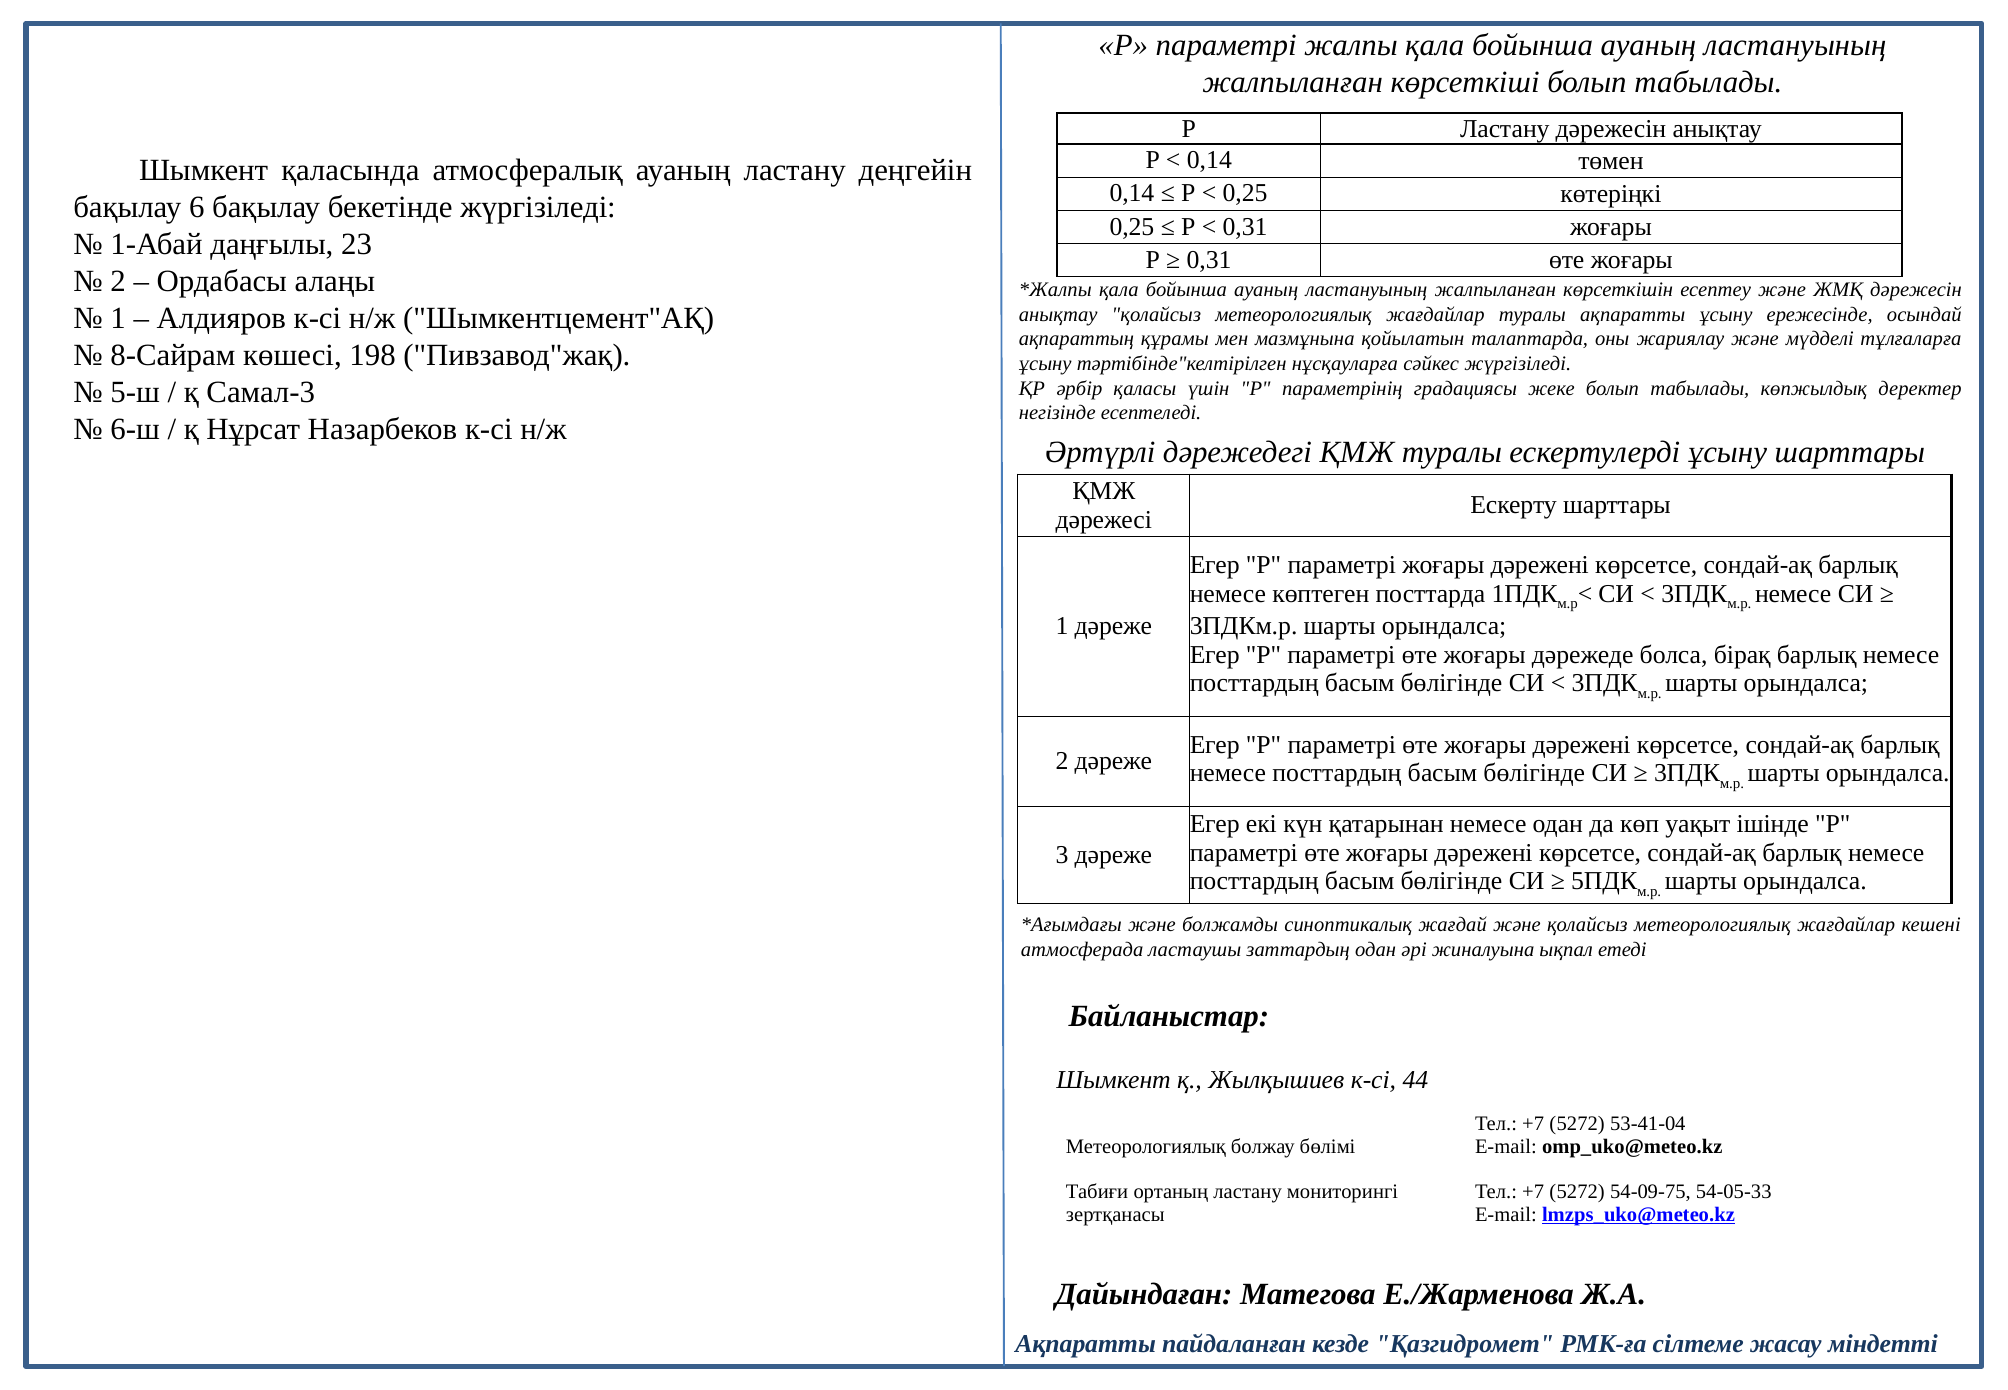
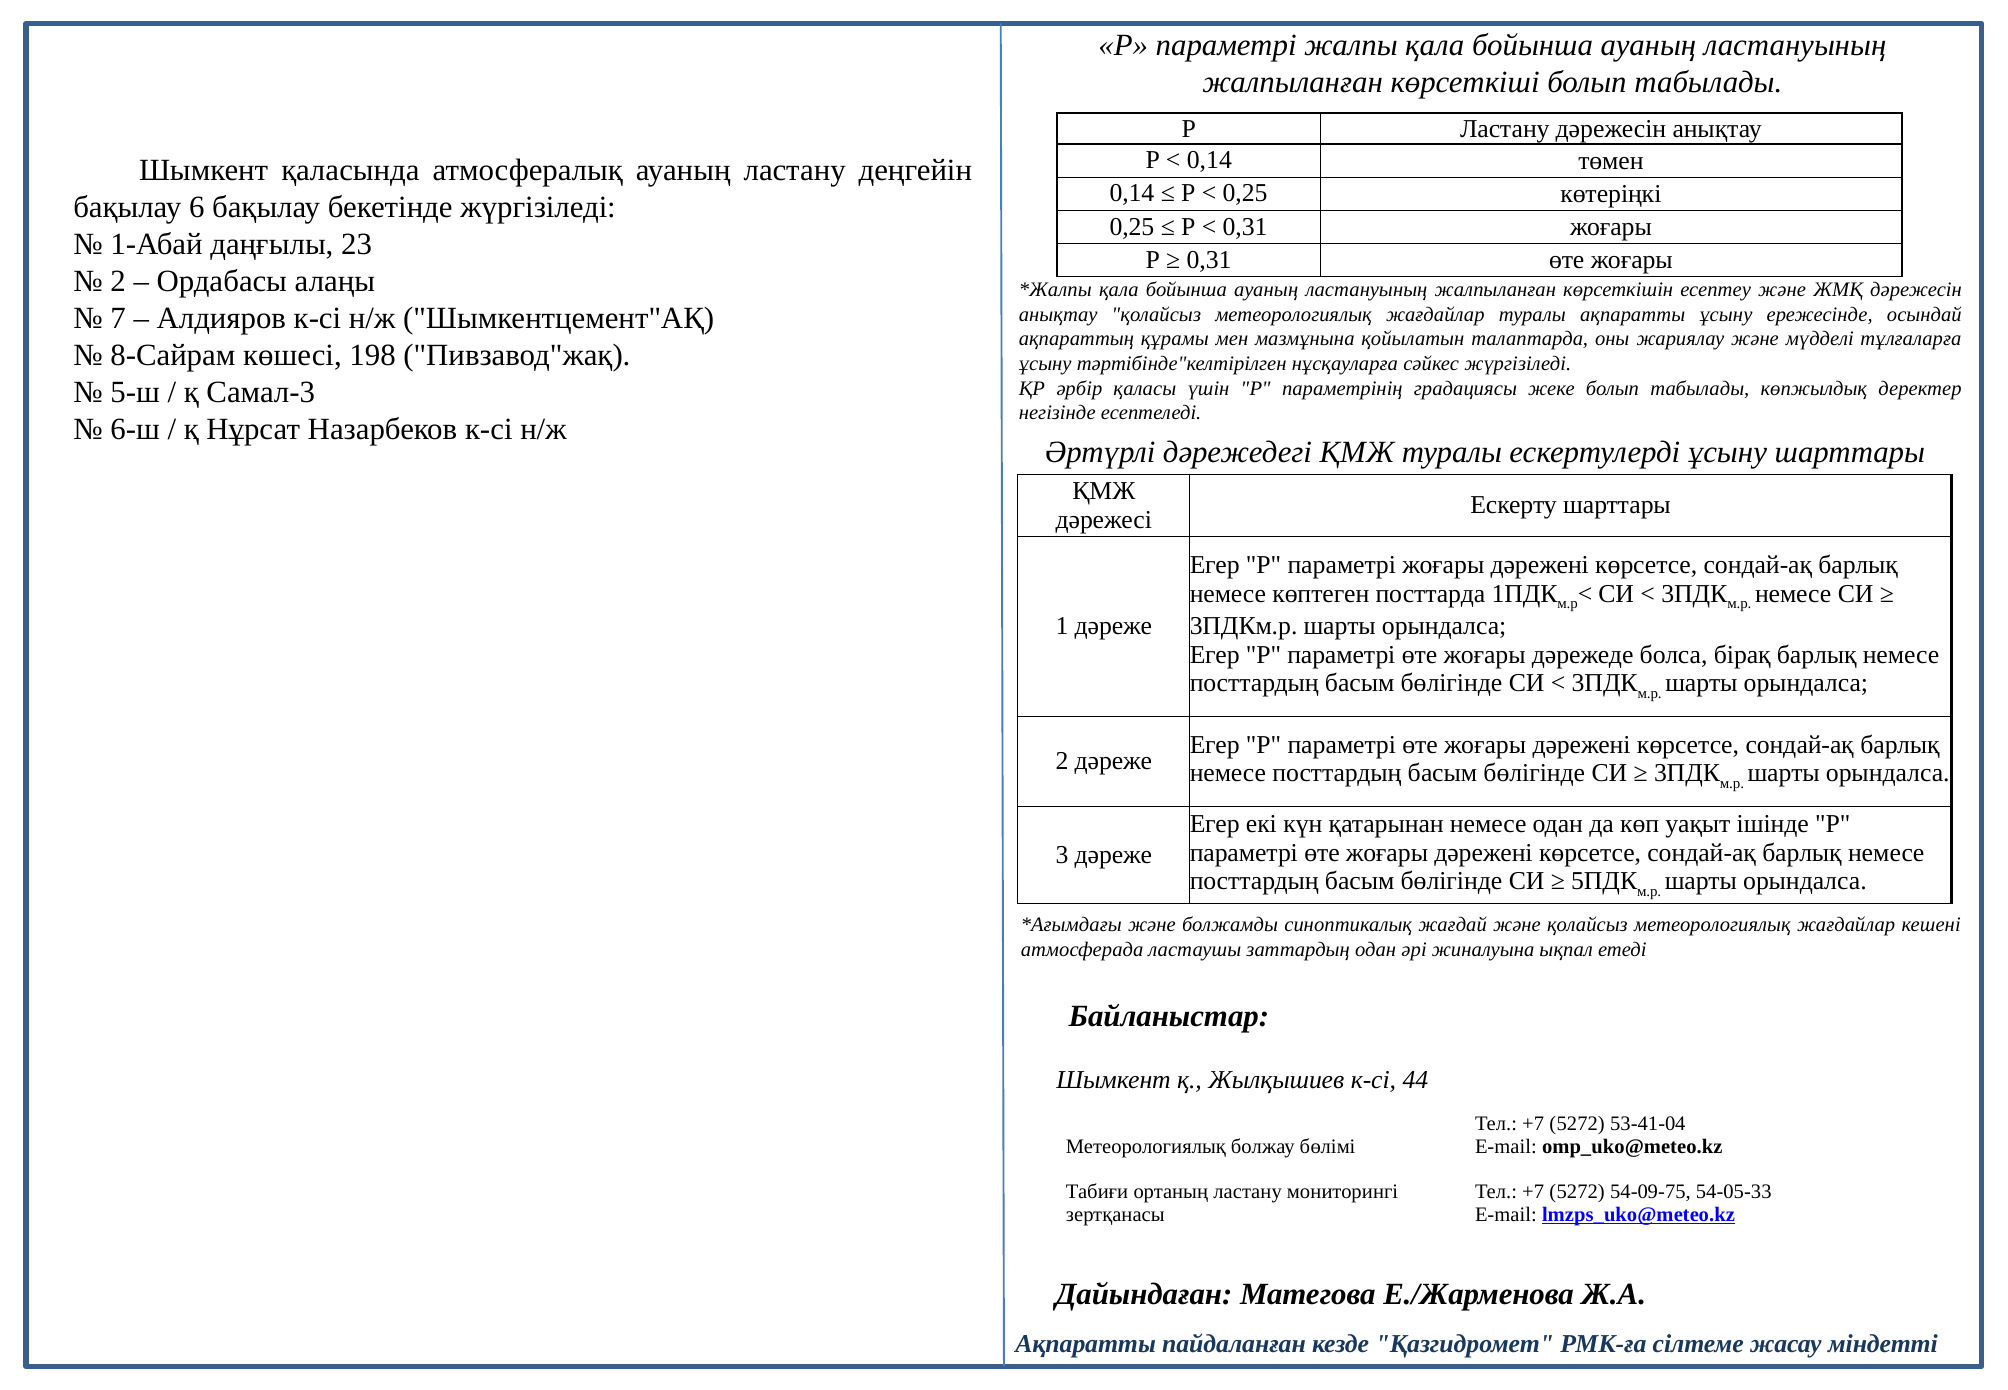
1 at (118, 318): 1 -> 7
